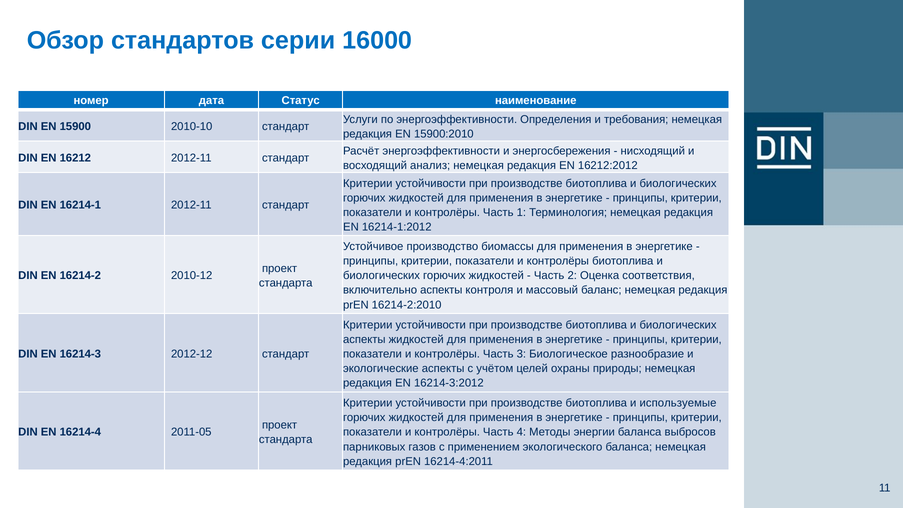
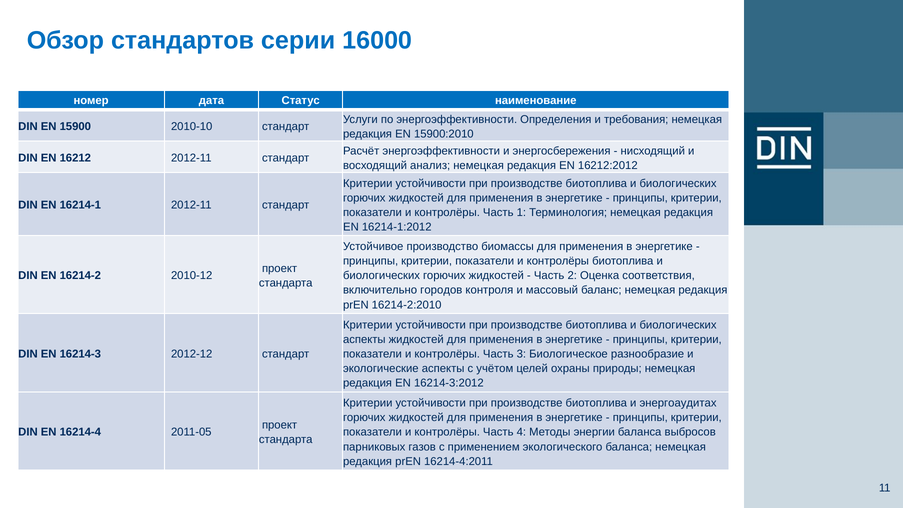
включительно аспекты: аспекты -> городов
используемые: используемые -> энергоаудитах
